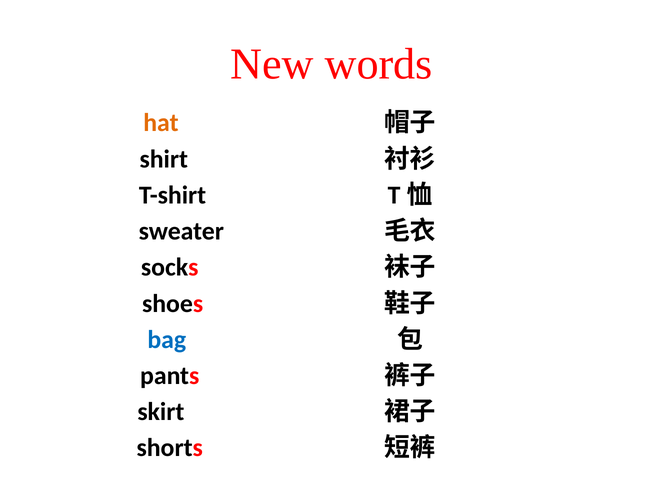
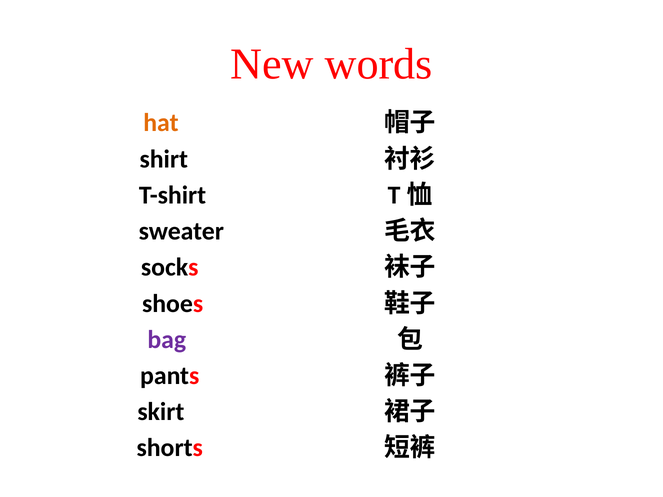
bag colour: blue -> purple
